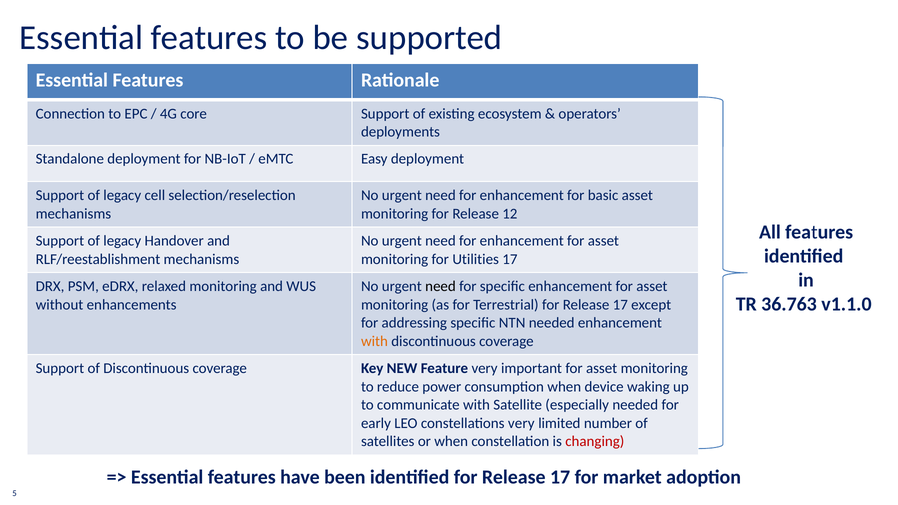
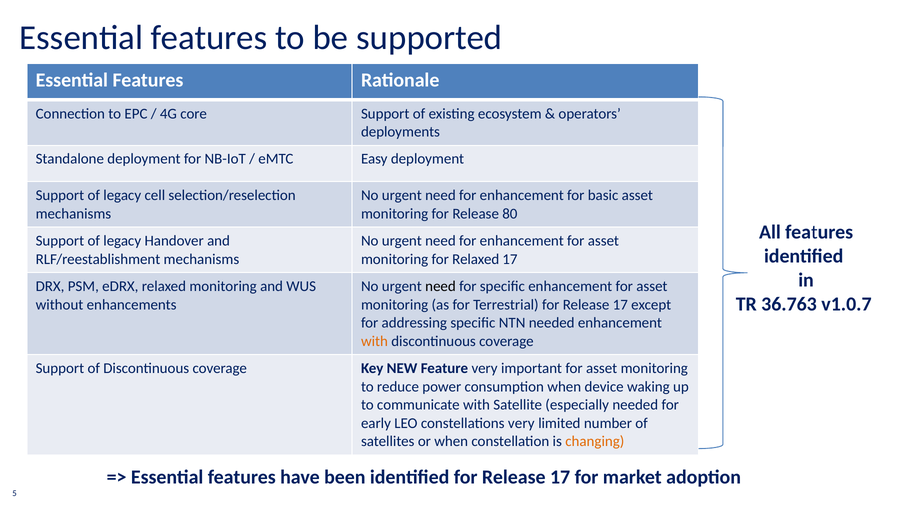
12: 12 -> 80
for Utilities: Utilities -> Relaxed
v1.1.0: v1.1.0 -> v1.0.7
changing colour: red -> orange
